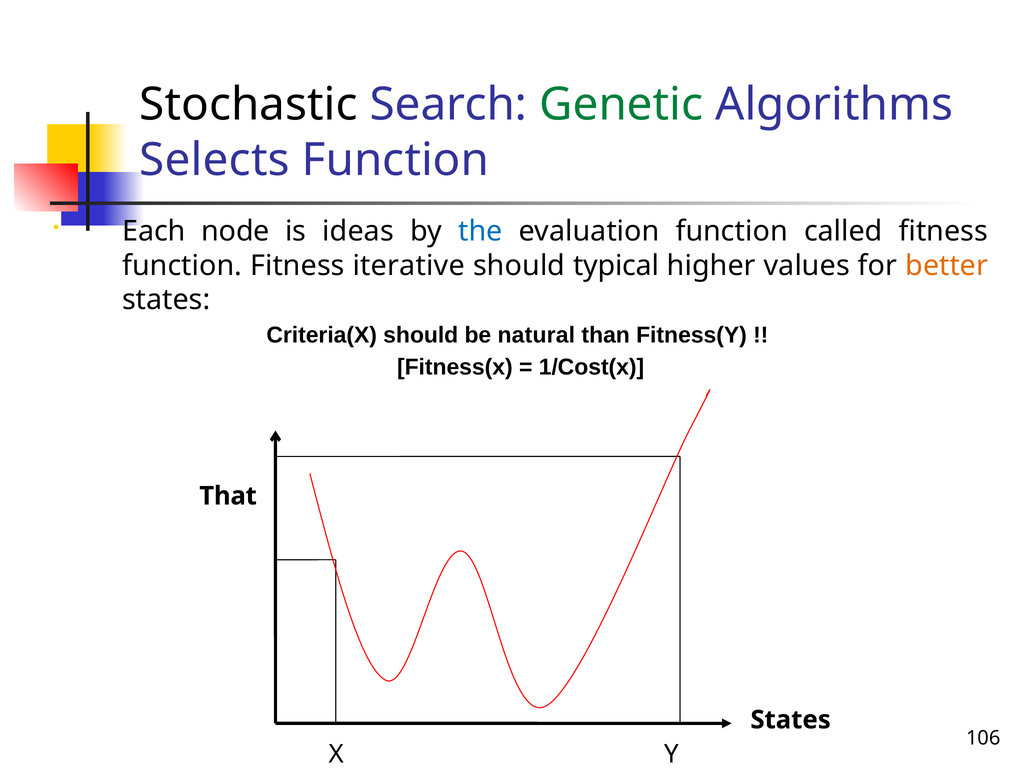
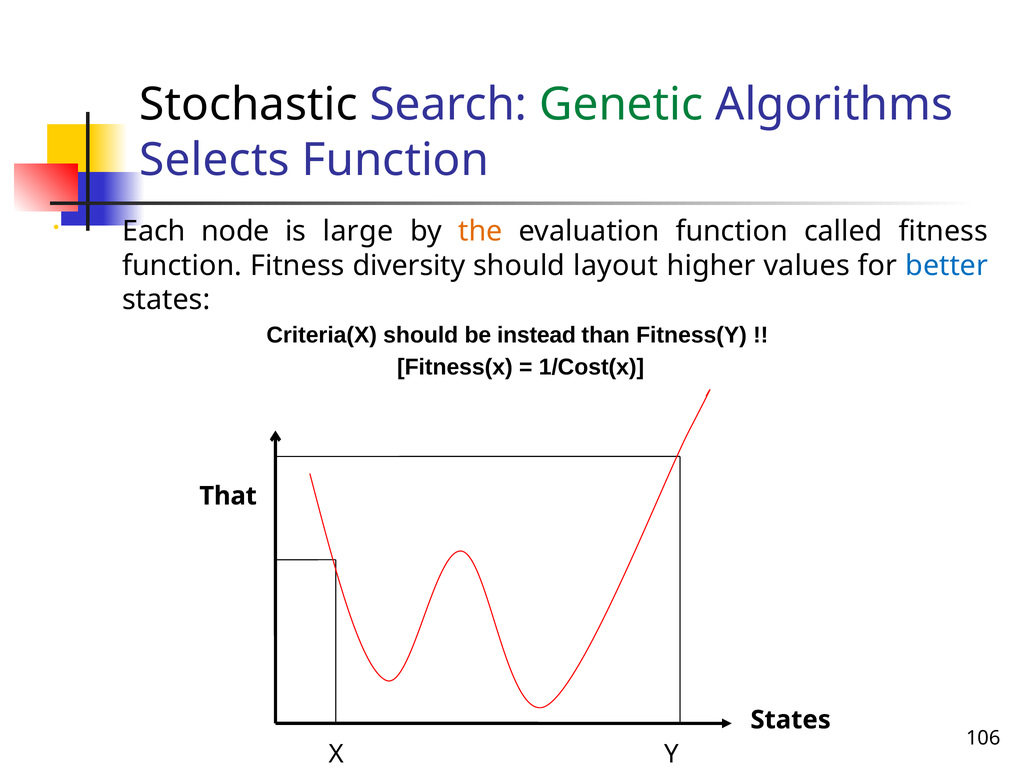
ideas: ideas -> large
the colour: blue -> orange
iterative: iterative -> diversity
typical: typical -> layout
better colour: orange -> blue
natural: natural -> instead
